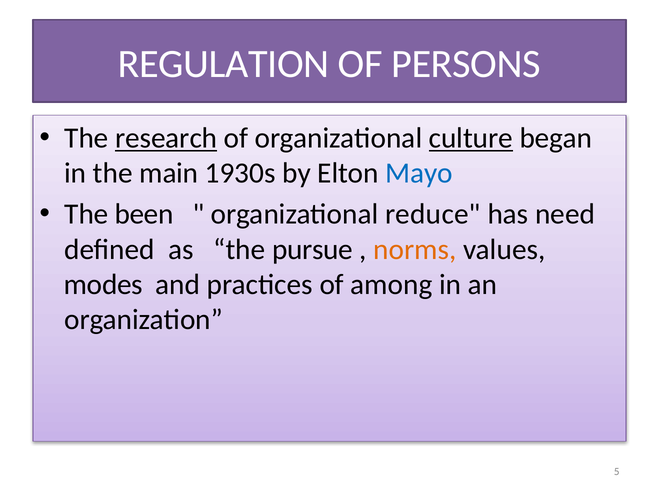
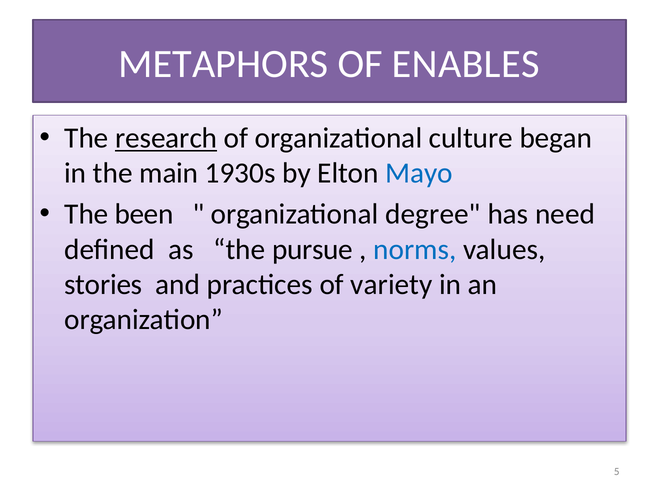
REGULATION: REGULATION -> METAPHORS
PERSONS: PERSONS -> ENABLES
culture underline: present -> none
reduce: reduce -> degree
norms colour: orange -> blue
modes: modes -> stories
among: among -> variety
